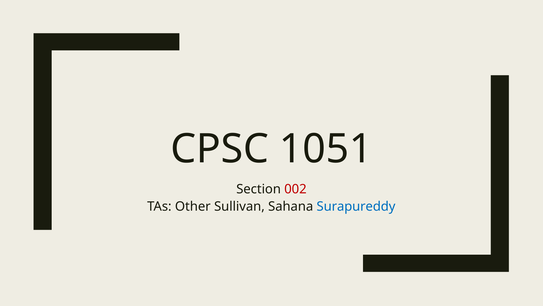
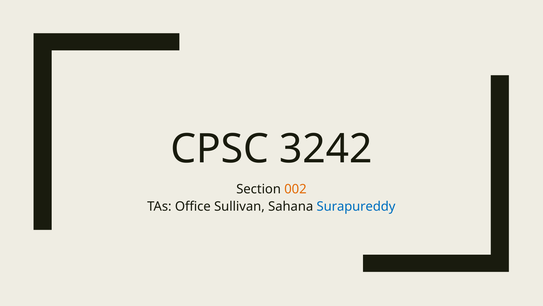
1051: 1051 -> 3242
002 colour: red -> orange
Other: Other -> Office
